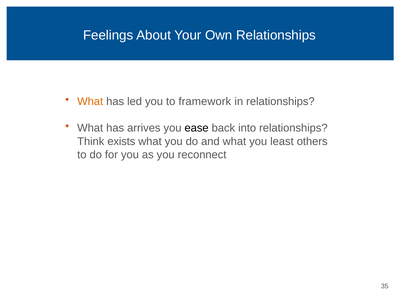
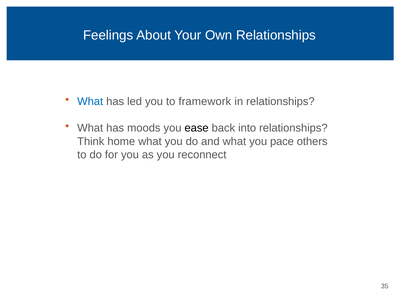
What at (90, 102) colour: orange -> blue
arrives: arrives -> moods
exists: exists -> home
least: least -> pace
